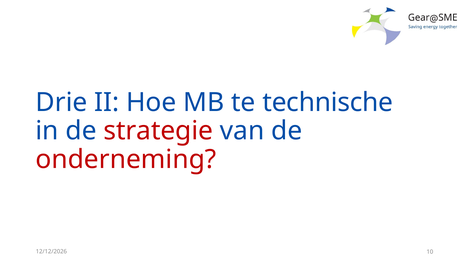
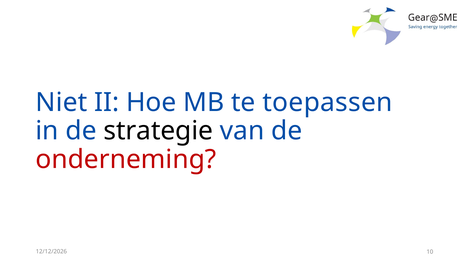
Drie: Drie -> Niet
technische: technische -> toepassen
strategie colour: red -> black
